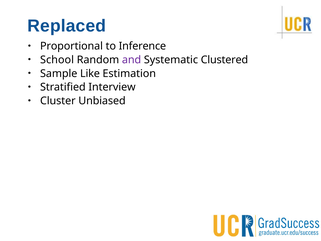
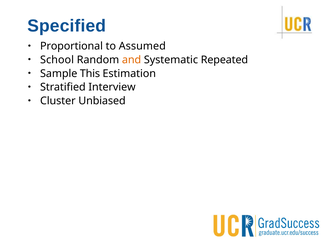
Replaced: Replaced -> Specified
Inference: Inference -> Assumed
and colour: purple -> orange
Clustered: Clustered -> Repeated
Like: Like -> This
